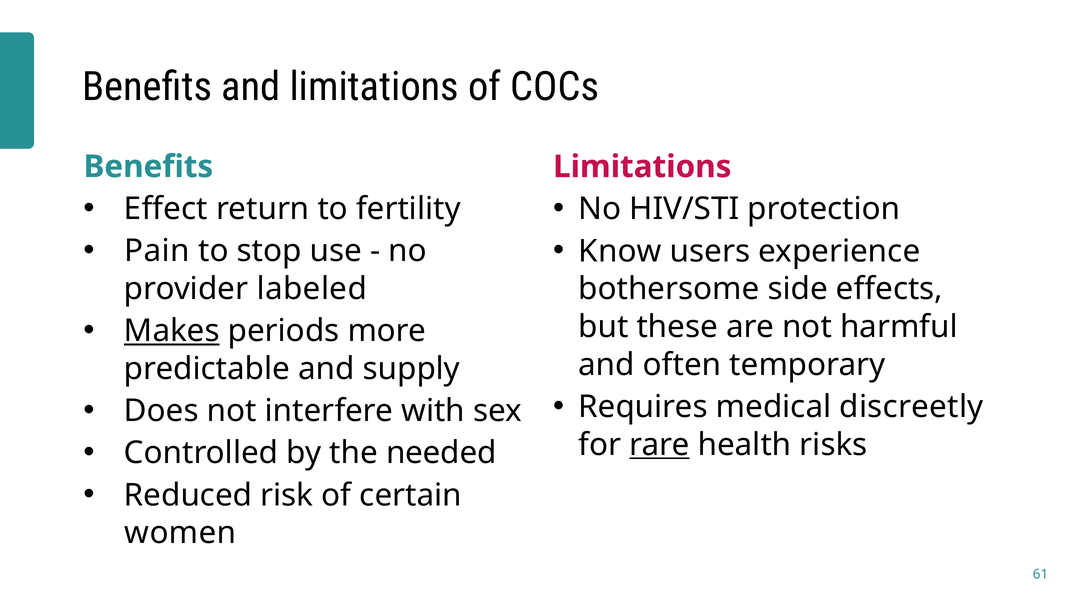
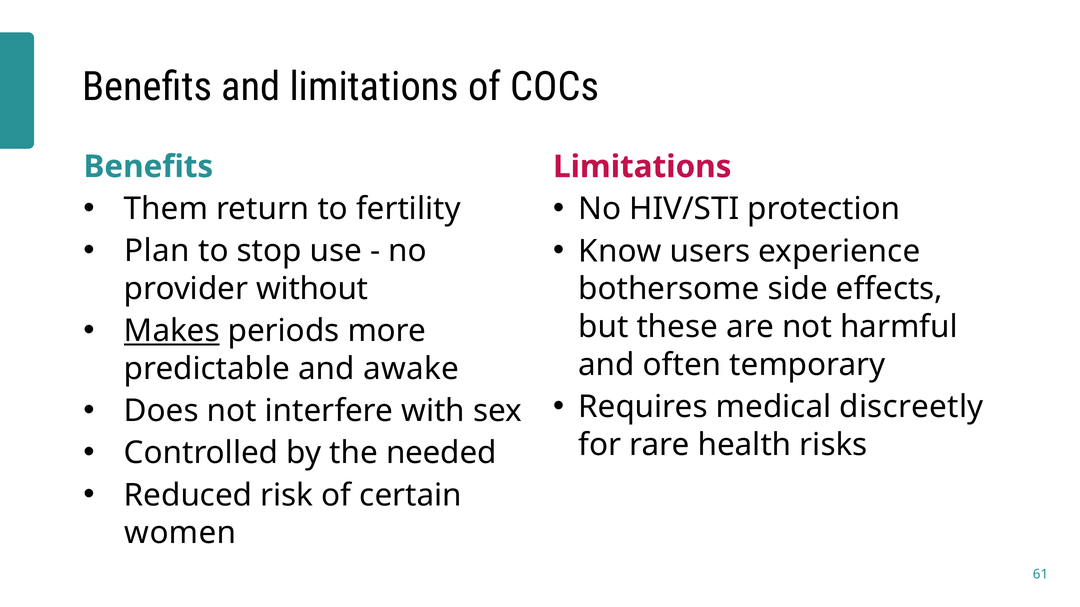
Effect: Effect -> Them
Pain: Pain -> Plan
labeled: labeled -> without
supply: supply -> awake
rare underline: present -> none
